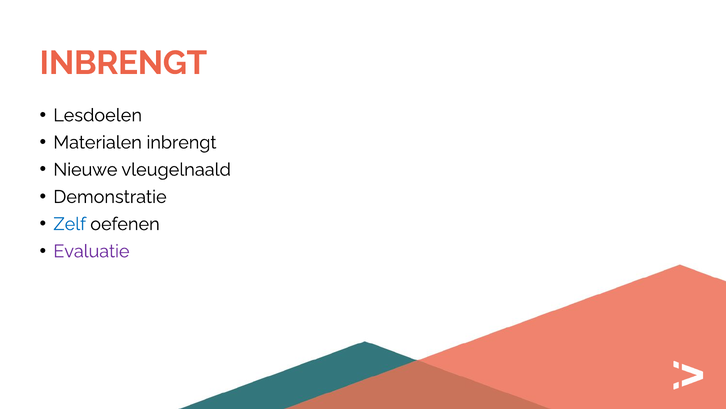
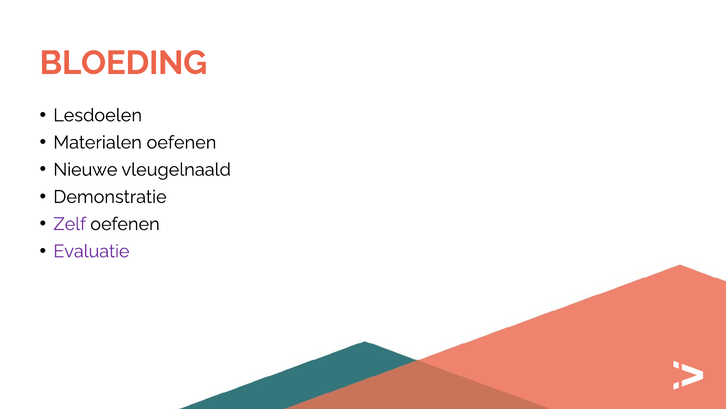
INBRENGT at (123, 63): INBRENGT -> BLOEDING
Materialen inbrengt: inbrengt -> oefenen
Zelf colour: blue -> purple
